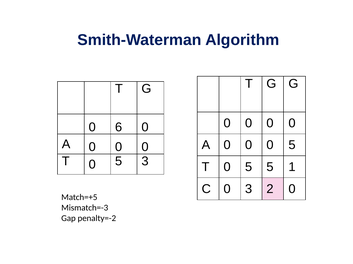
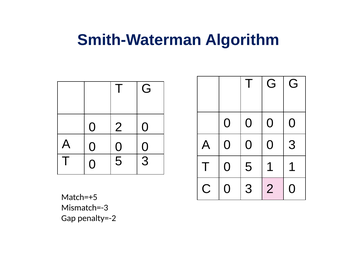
0 6: 6 -> 2
0 0 5: 5 -> 3
5 5: 5 -> 1
